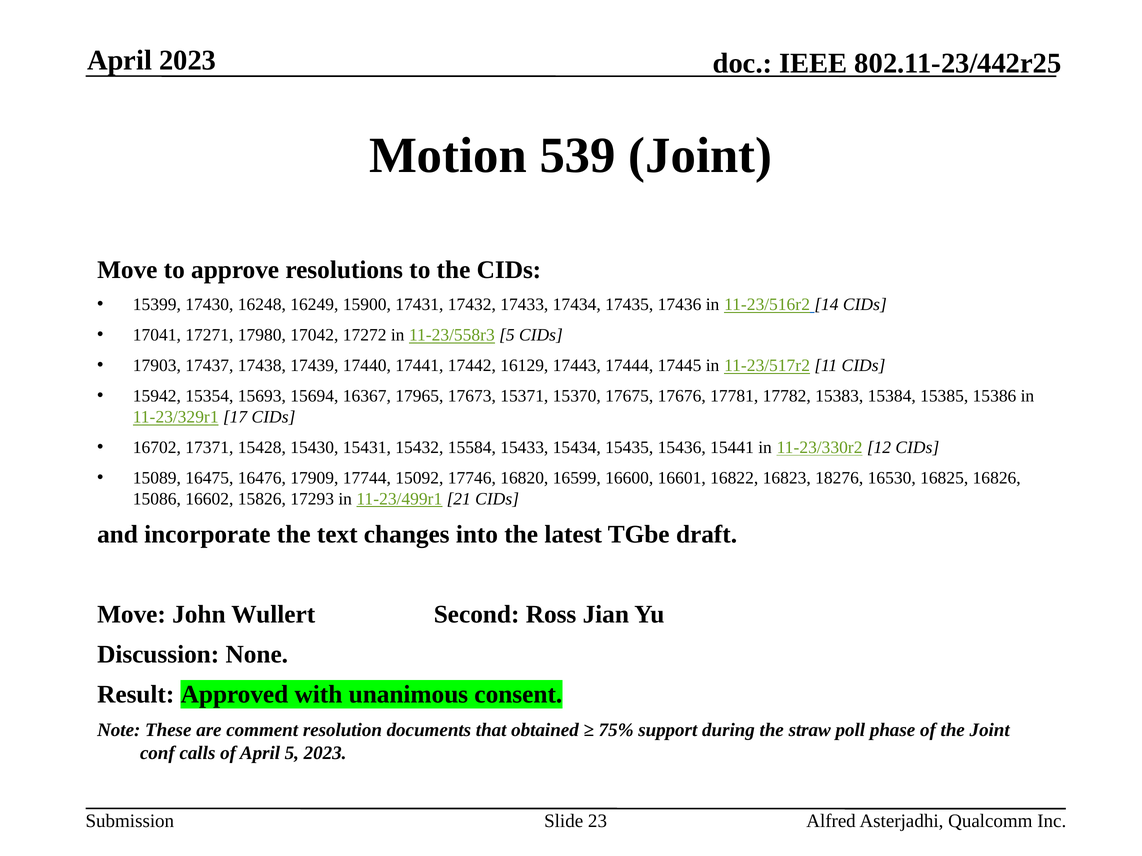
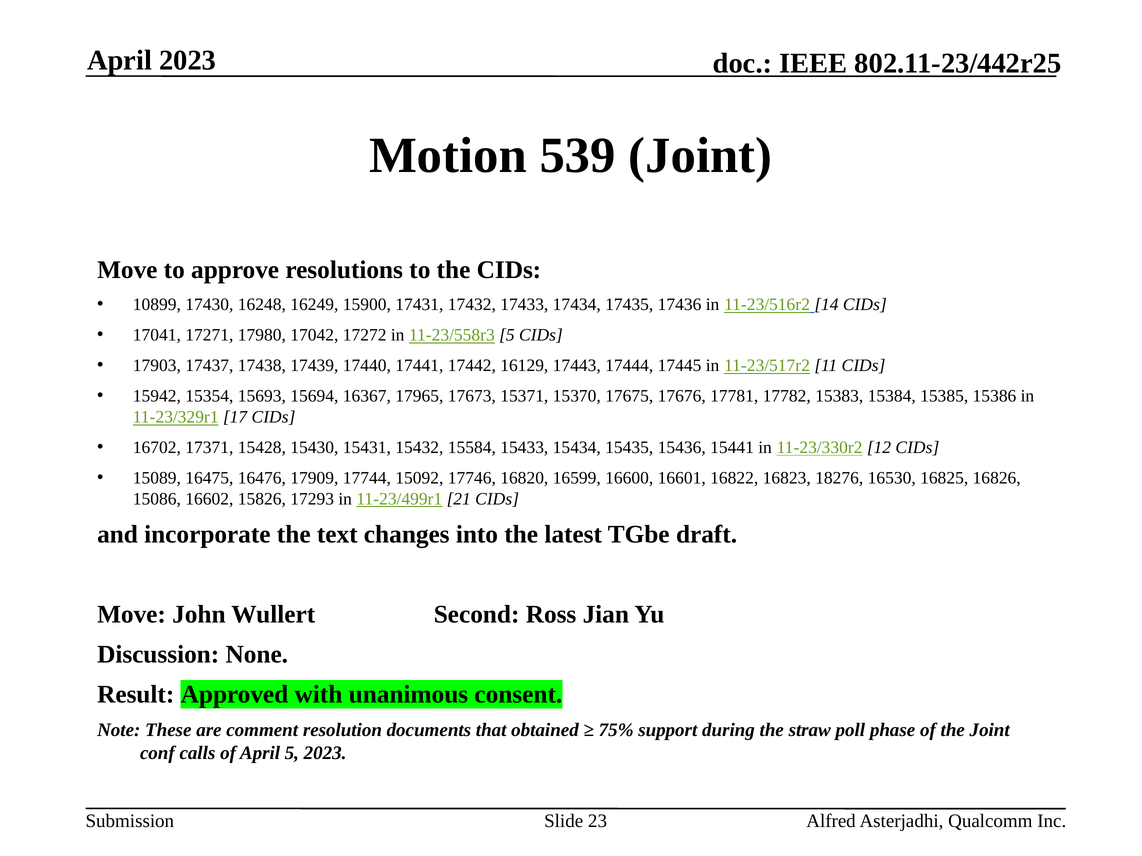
15399: 15399 -> 10899
